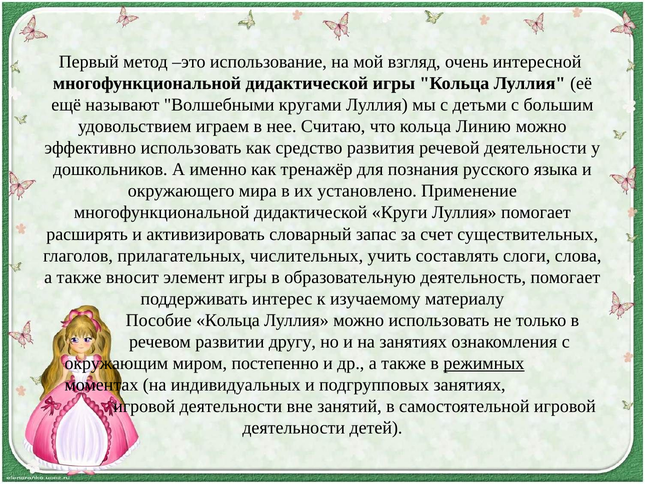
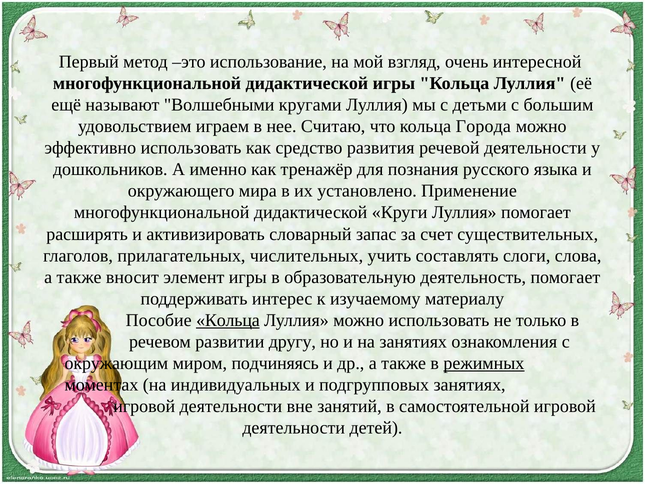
Линию: Линию -> Города
Кольца at (228, 320) underline: none -> present
постепенно: постепенно -> подчиняясь
